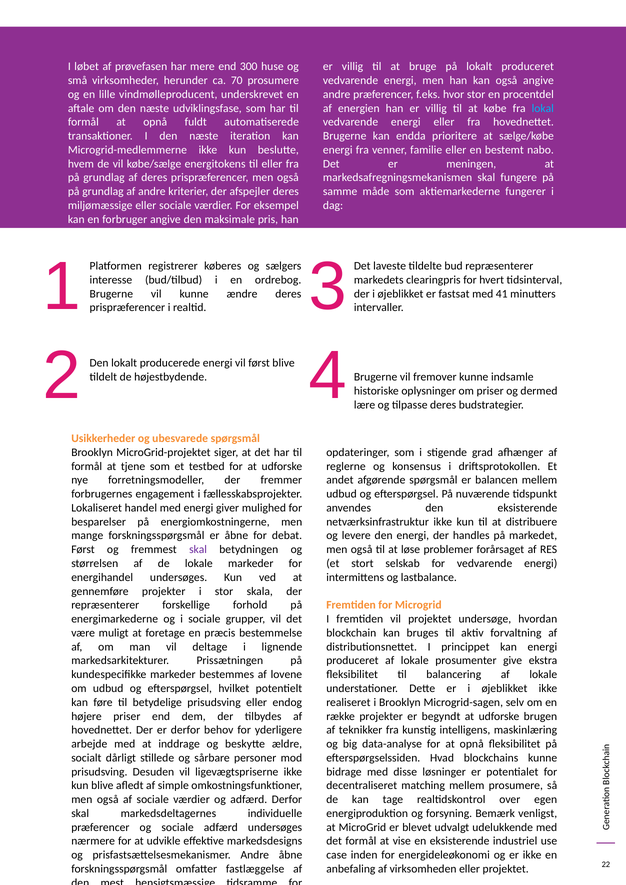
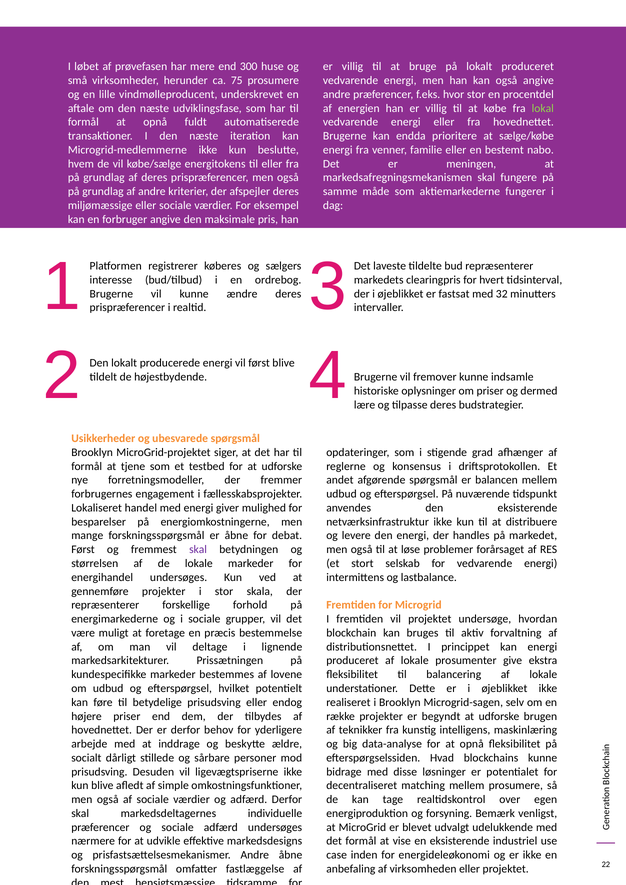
70: 70 -> 75
lokal colour: light blue -> light green
41: 41 -> 32
